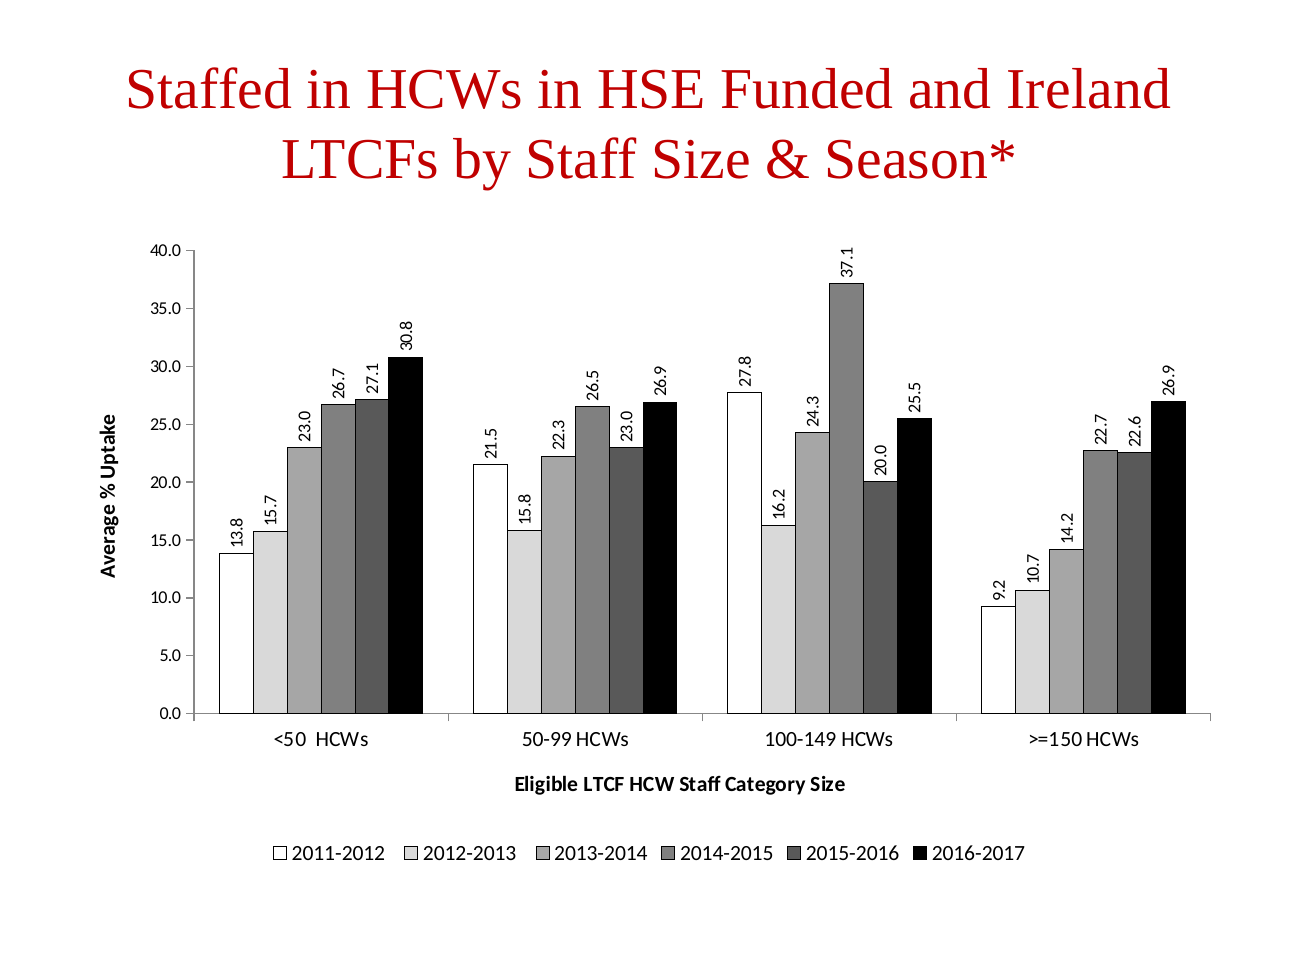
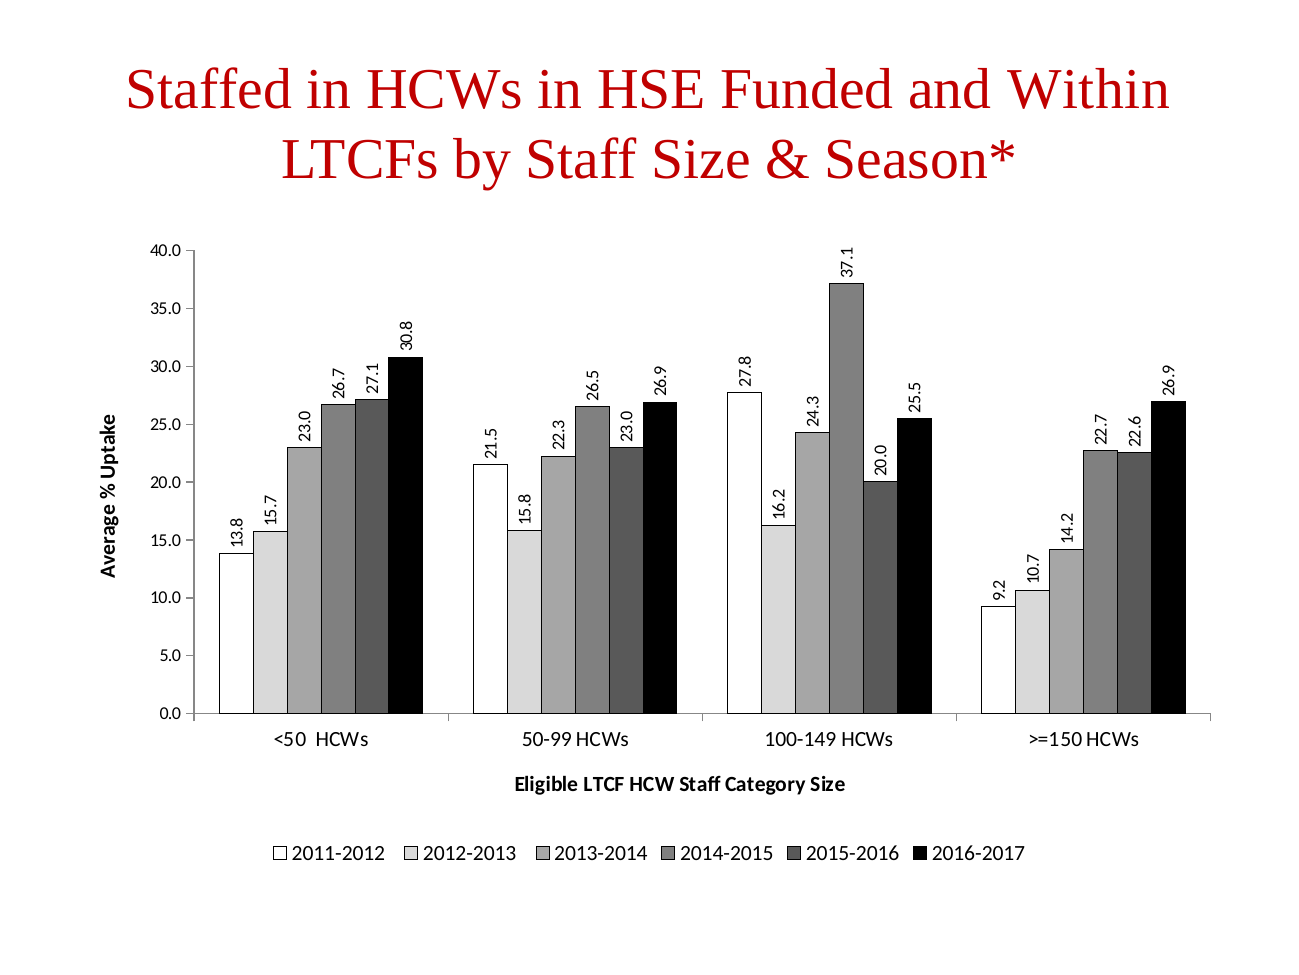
Ireland: Ireland -> Within
